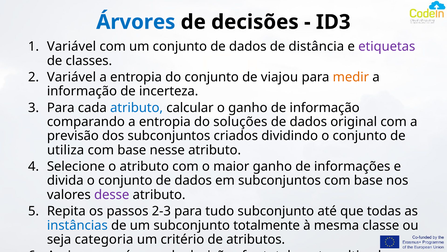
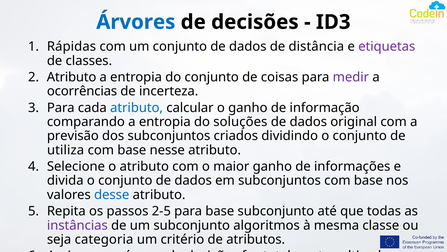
Variável at (71, 47): Variável -> Rápidas
Variável at (71, 77): Variável -> Atributo
viajou: viajou -> coisas
medir colour: orange -> purple
informação at (82, 91): informação -> ocorrências
desse colour: purple -> blue
2-3: 2-3 -> 2-5
para tudo: tudo -> base
instâncias at (77, 225) colour: blue -> purple
subconjunto totalmente: totalmente -> algoritmos
